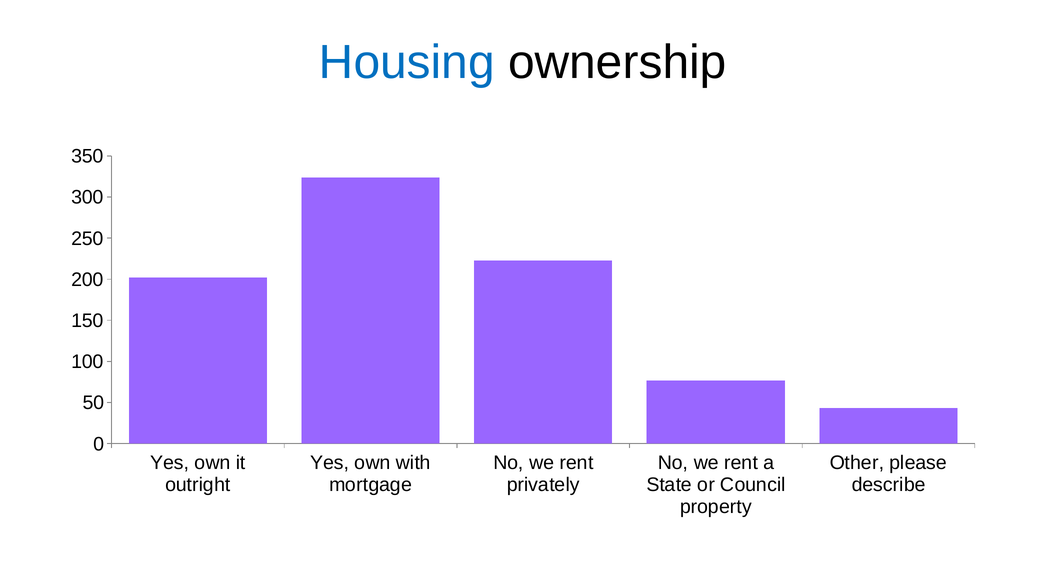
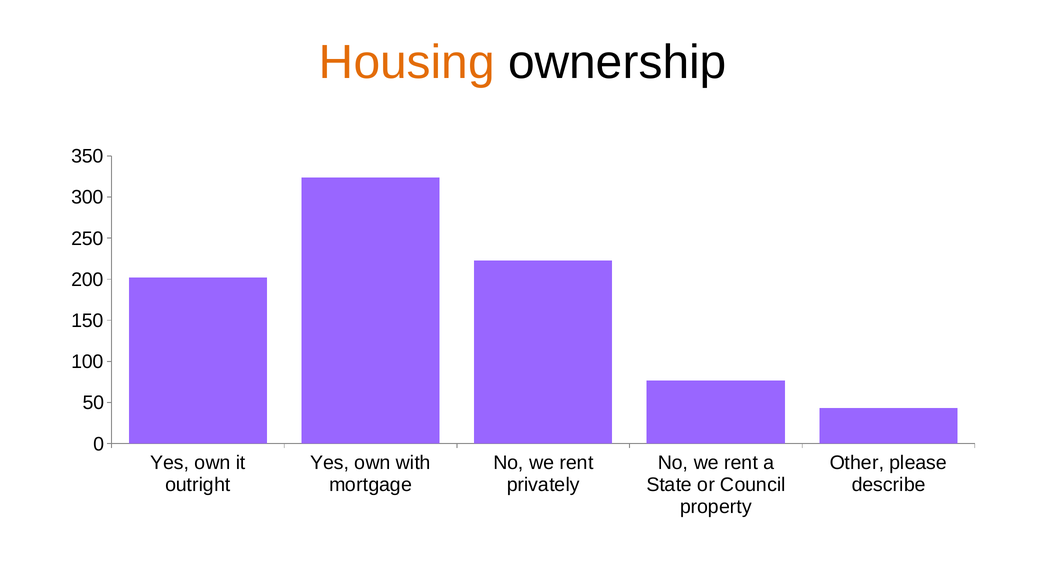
Housing colour: blue -> orange
